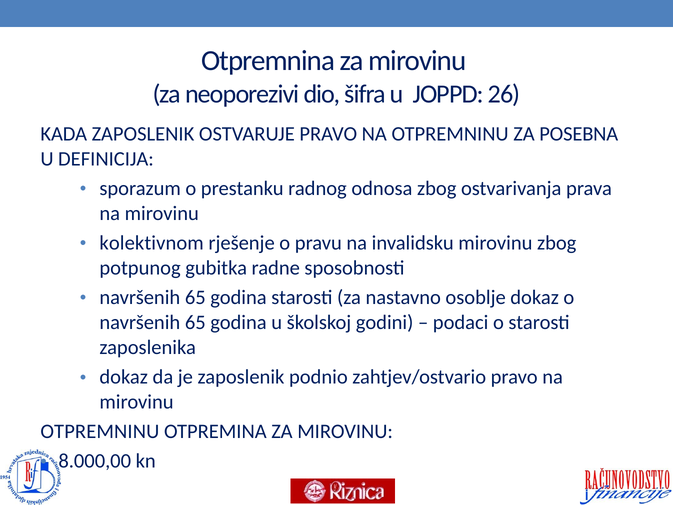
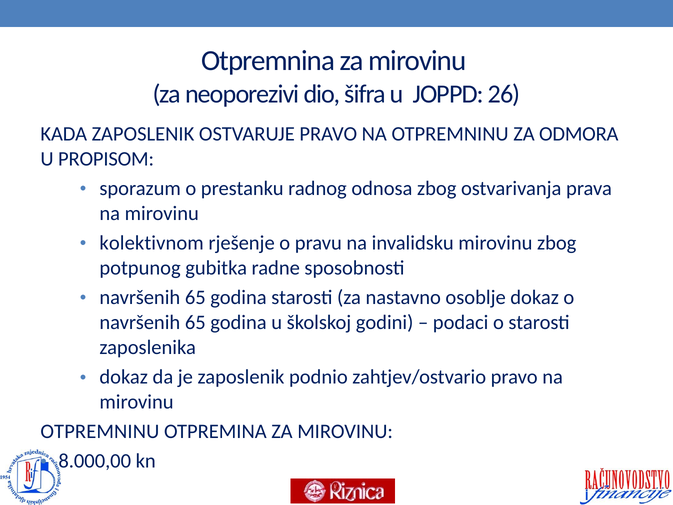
POSEBNA: POSEBNA -> ODMORA
DEFINICIJA: DEFINICIJA -> PROPISOM
